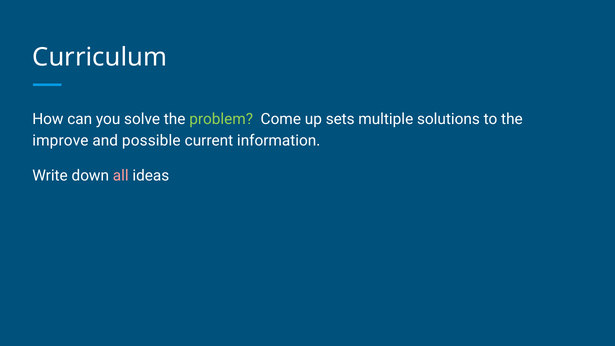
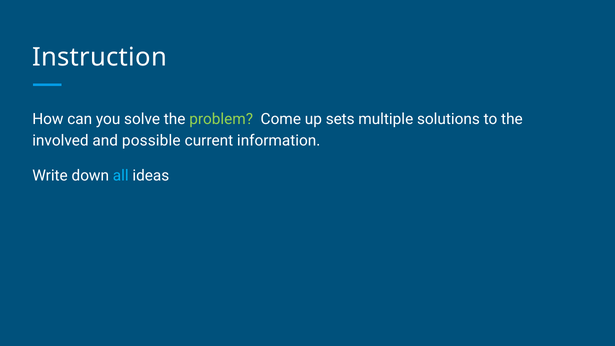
Curriculum: Curriculum -> Instruction
improve: improve -> involved
all colour: pink -> light blue
